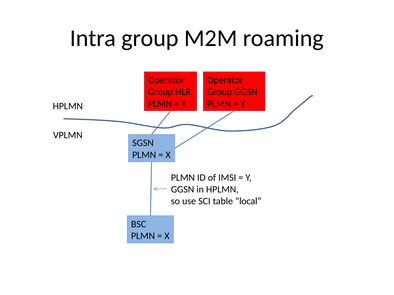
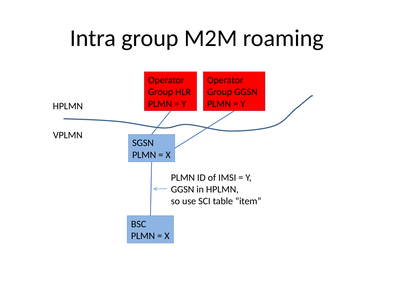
local: local -> item
